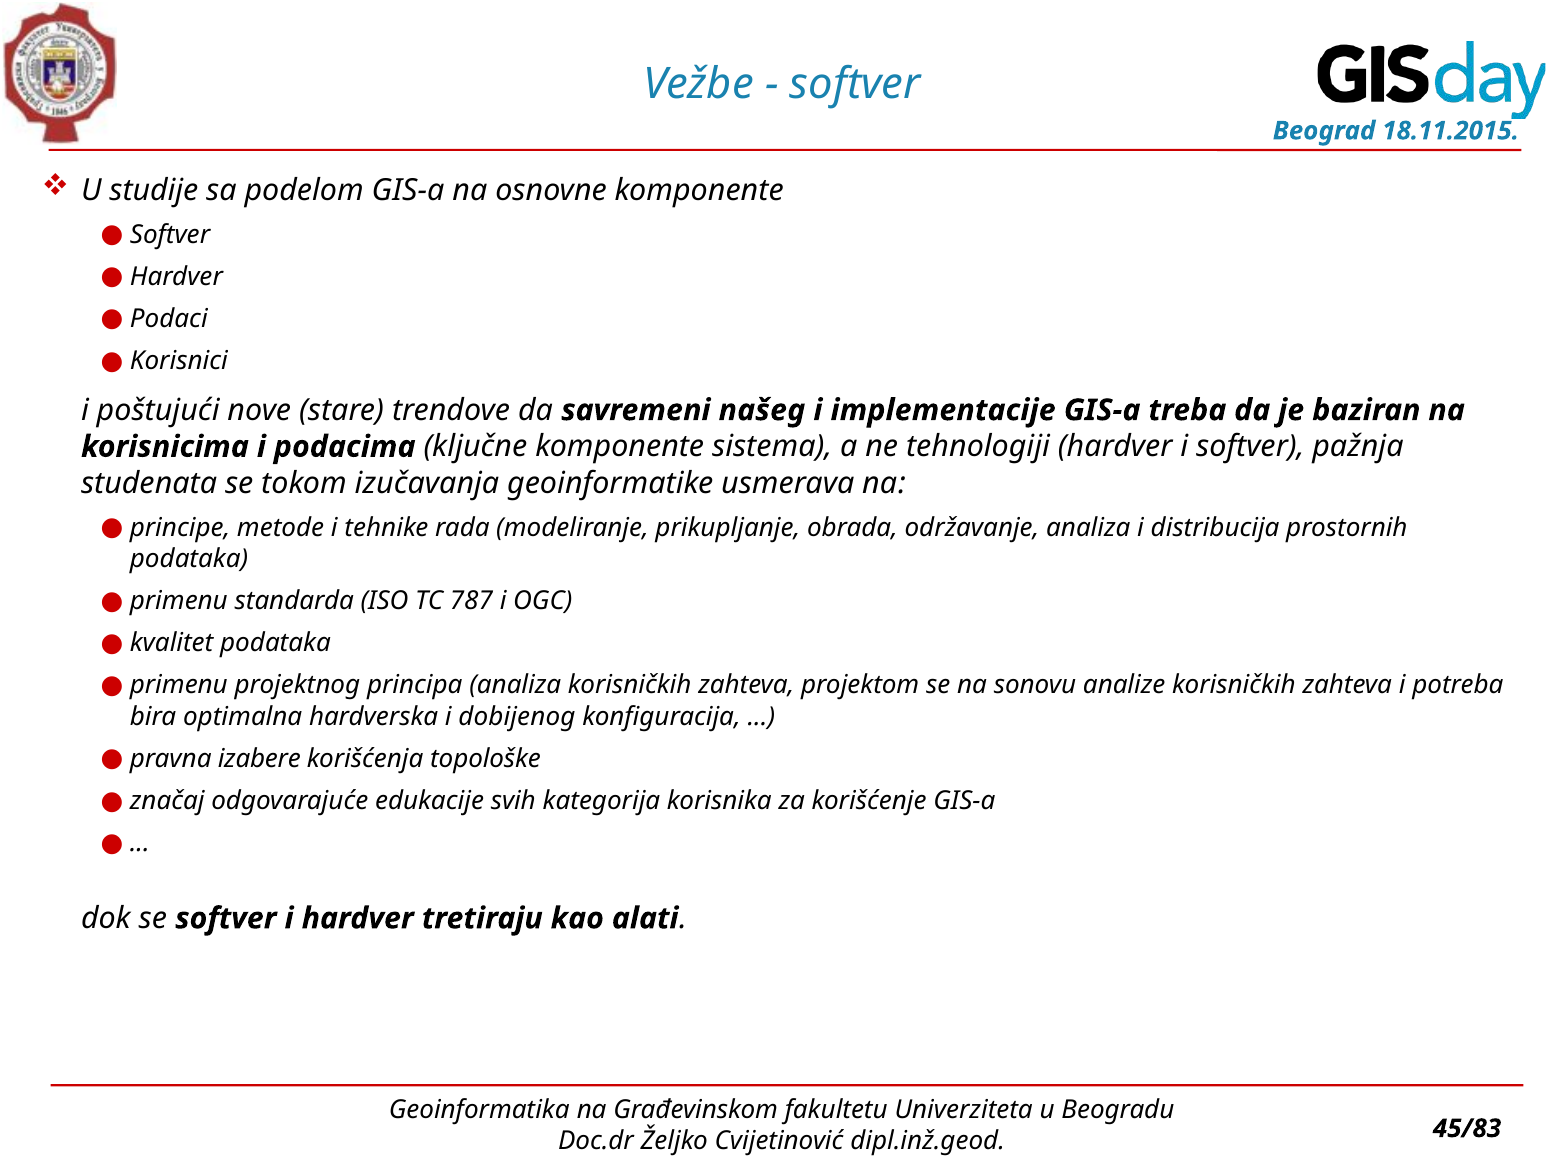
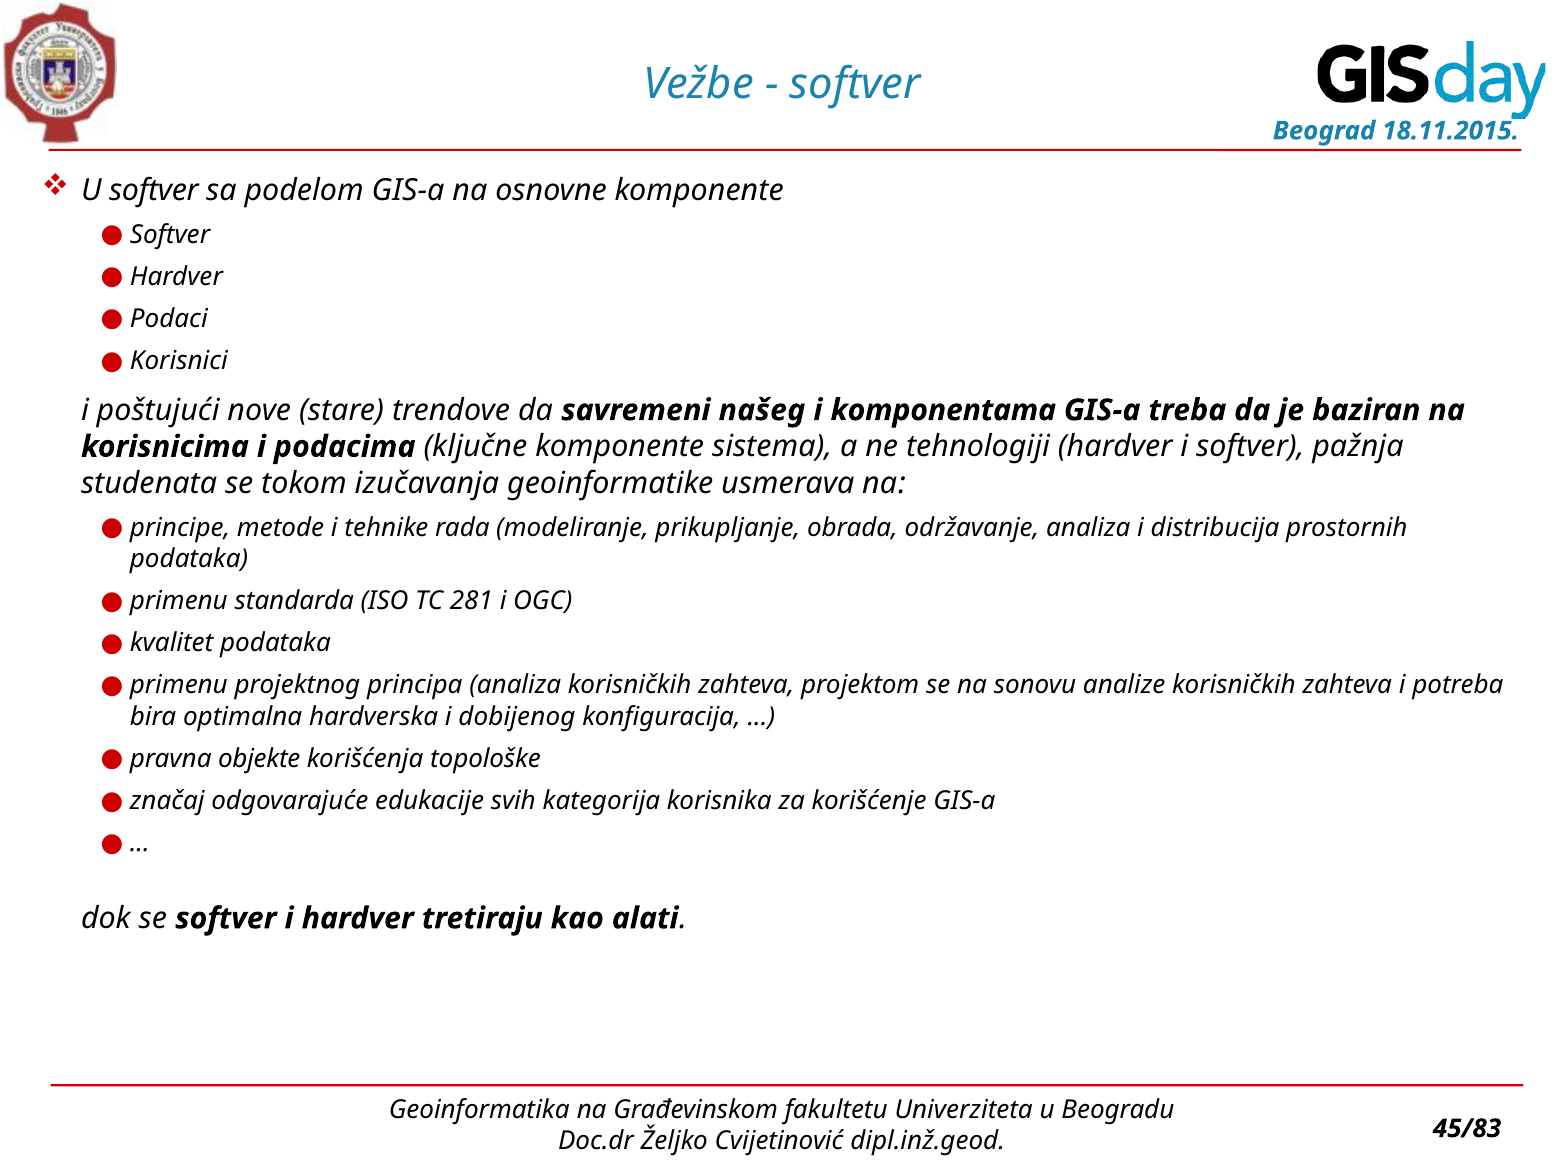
U studije: studije -> softver
implementacije: implementacije -> komponentama
787: 787 -> 281
izabere: izabere -> objekte
